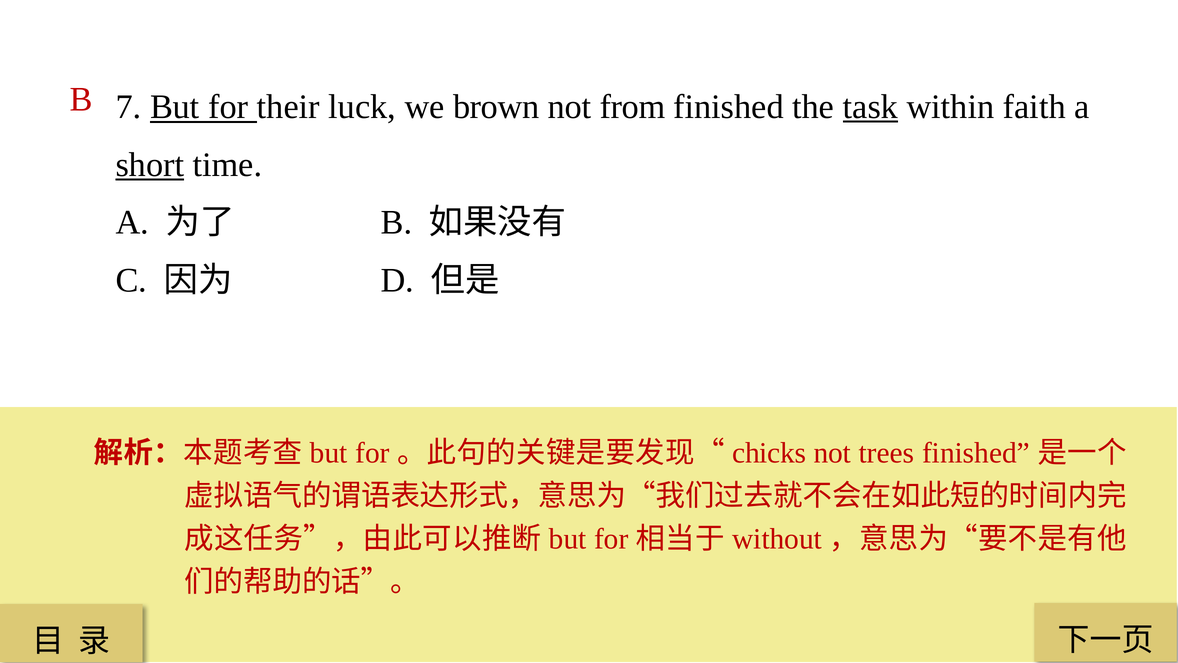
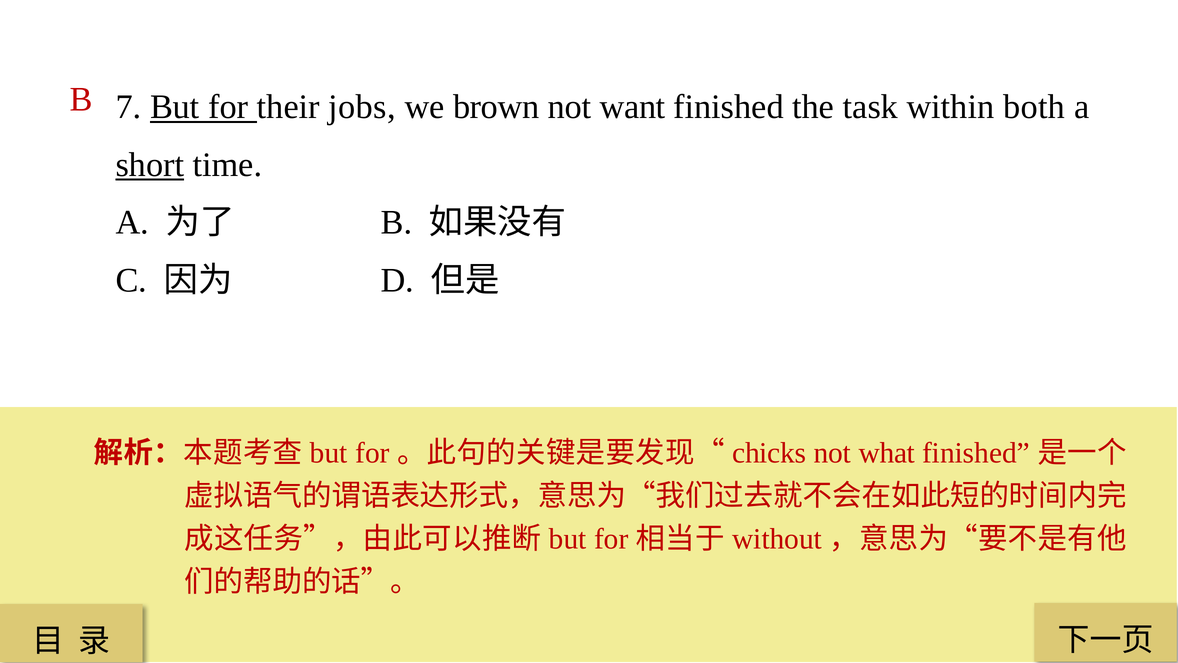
luck: luck -> jobs
from: from -> want
task underline: present -> none
faith: faith -> both
trees: trees -> what
